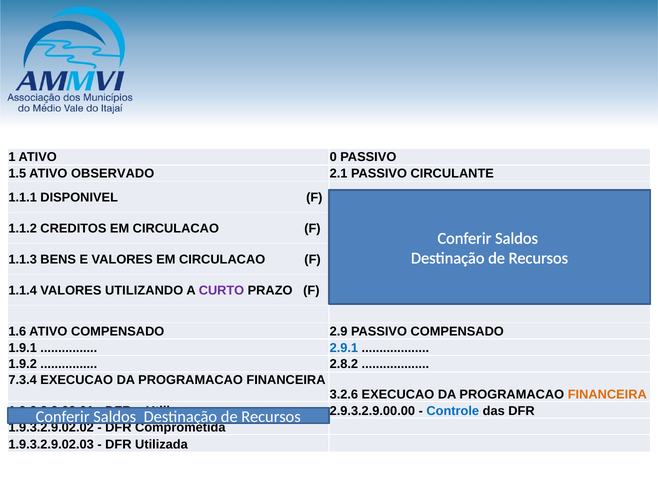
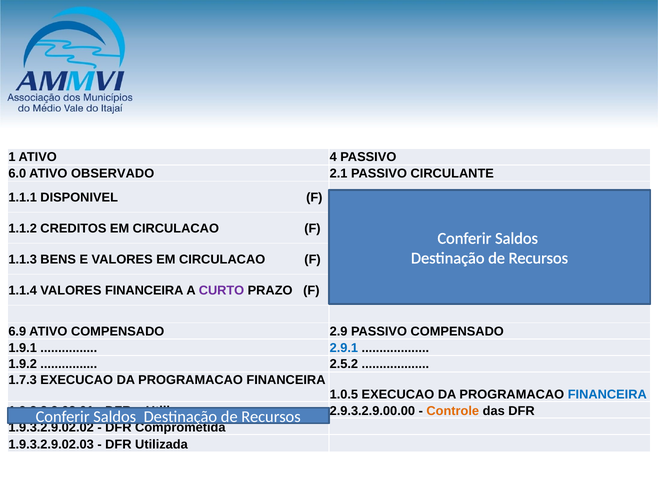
0: 0 -> 4
1.5: 1.5 -> 6.0
VALORES UTILIZANDO: UTILIZANDO -> FINANCEIRA
1.6: 1.6 -> 6.9
2.8.2: 2.8.2 -> 2.5.2
7.3.4: 7.3.4 -> 1.7.3
3.2.6: 3.2.6 -> 1.0.5
FINANCEIRA at (607, 394) colour: orange -> blue
Controle colour: blue -> orange
